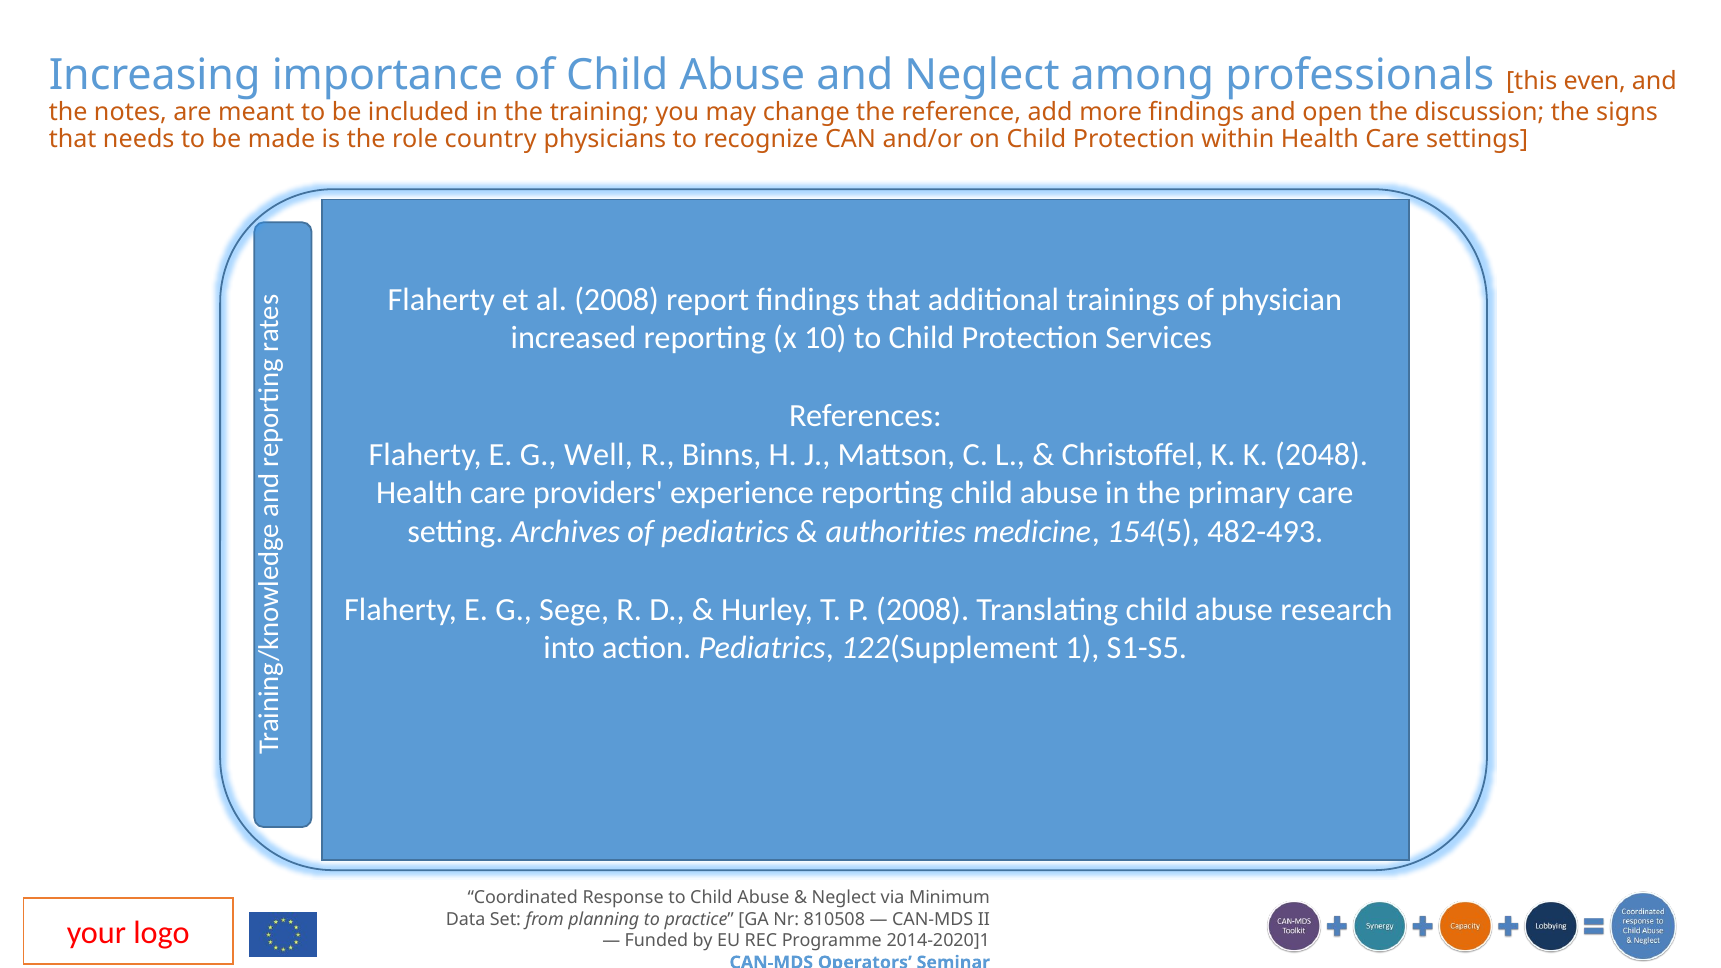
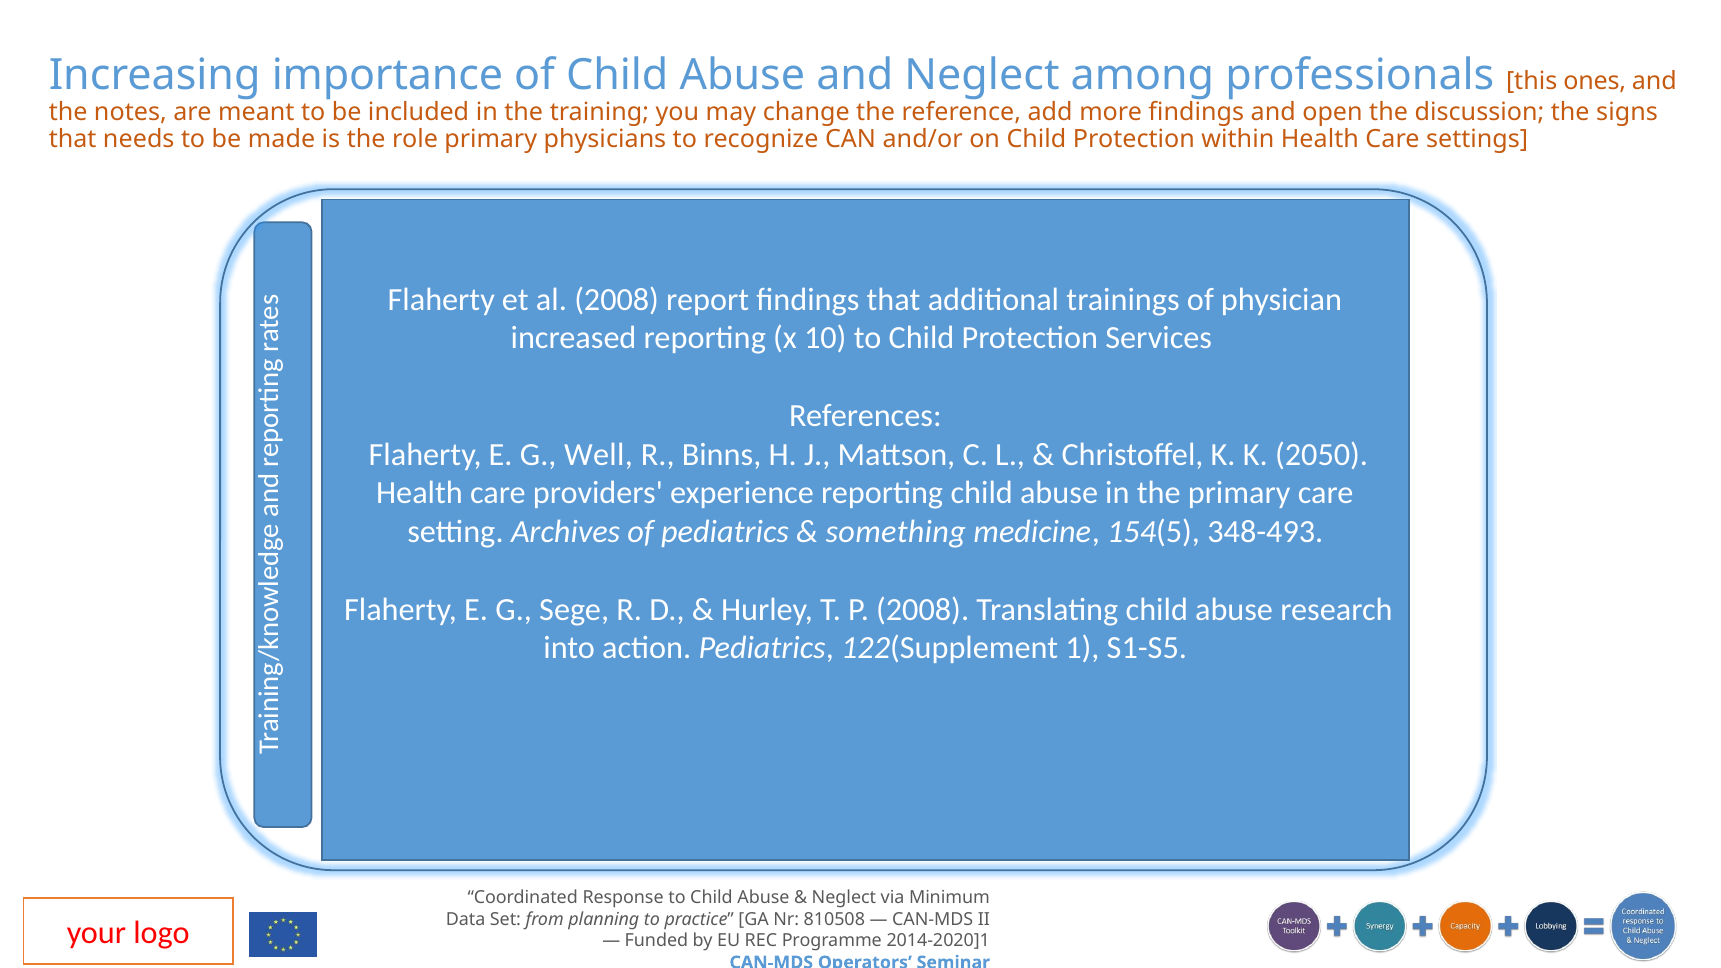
even: even -> ones
role country: country -> primary
2048: 2048 -> 2050
authorities: authorities -> something
482-493: 482-493 -> 348-493
